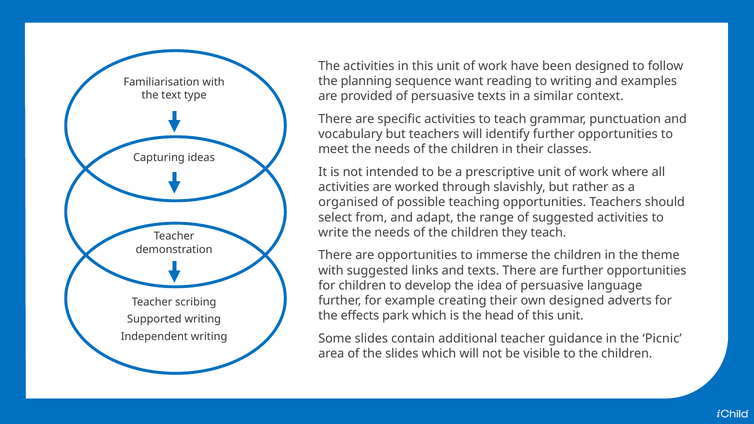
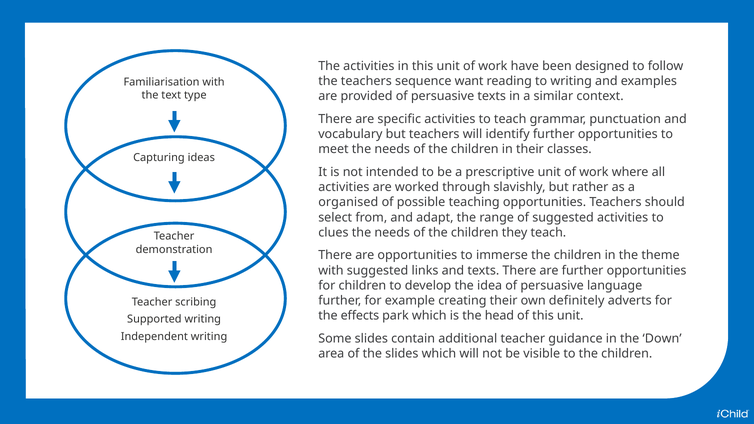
the planning: planning -> teachers
write: write -> clues
own designed: designed -> definitely
Picnic: Picnic -> Down
